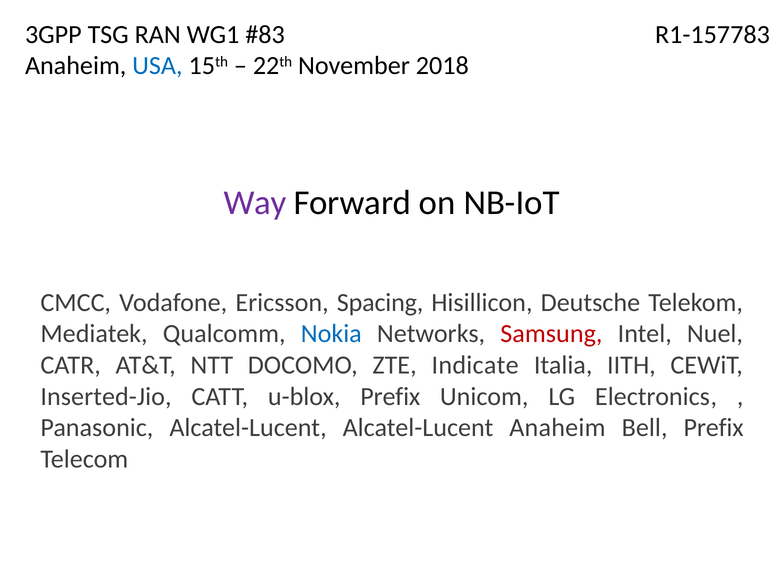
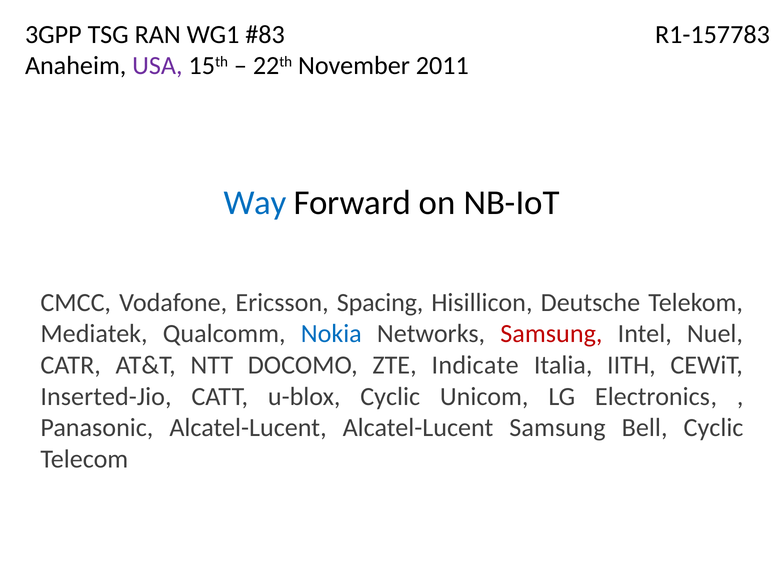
USA colour: blue -> purple
2018: 2018 -> 2011
Way colour: purple -> blue
u-blox Prefix: Prefix -> Cyclic
Alcatel-Lucent Anaheim: Anaheim -> Samsung
Bell Prefix: Prefix -> Cyclic
